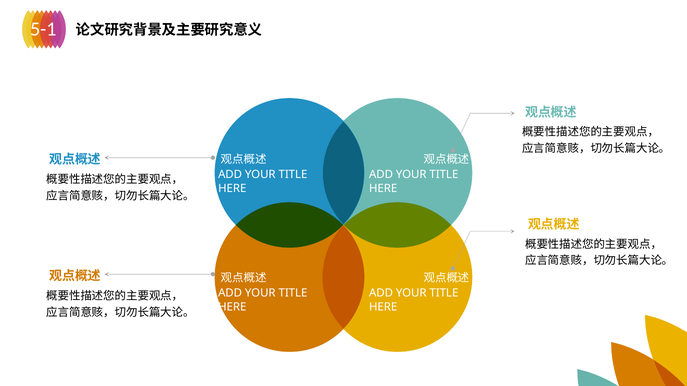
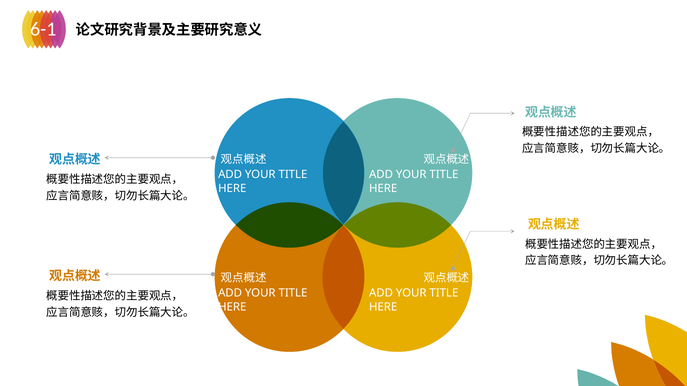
5-1: 5-1 -> 6-1
